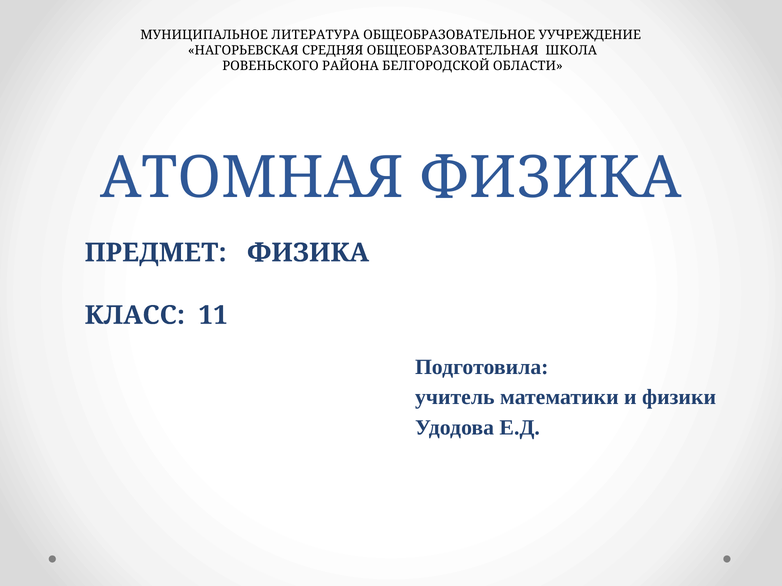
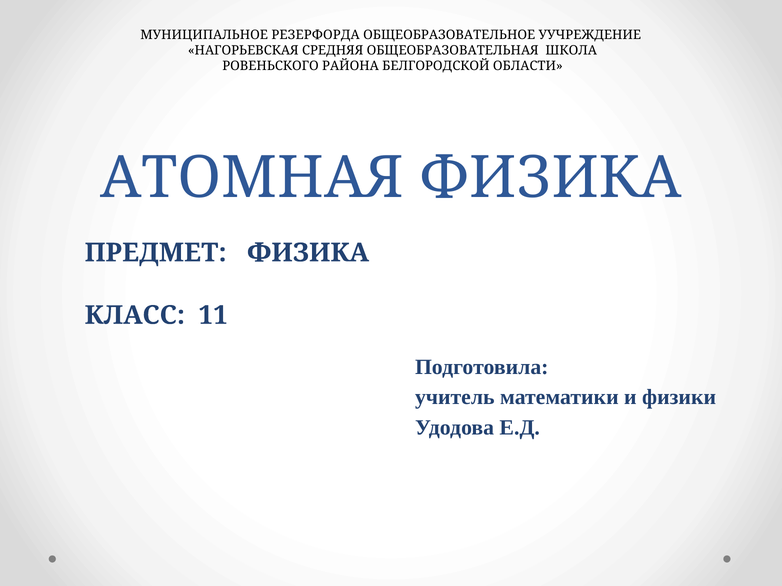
ЛИТЕРАТУРА: ЛИТЕРАТУРА -> РЕЗЕРФОРДА
